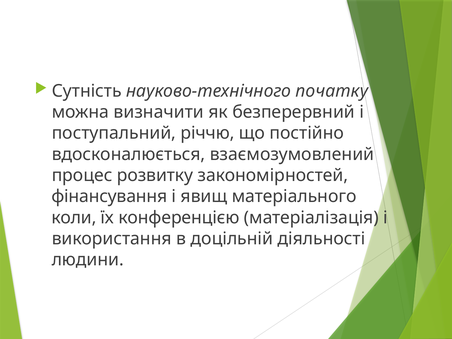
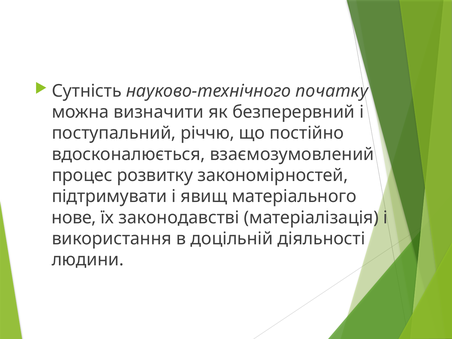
фінансування: фінансування -> підтримувати
коли: коли -> нове
конференцією: конференцією -> законодавстві
